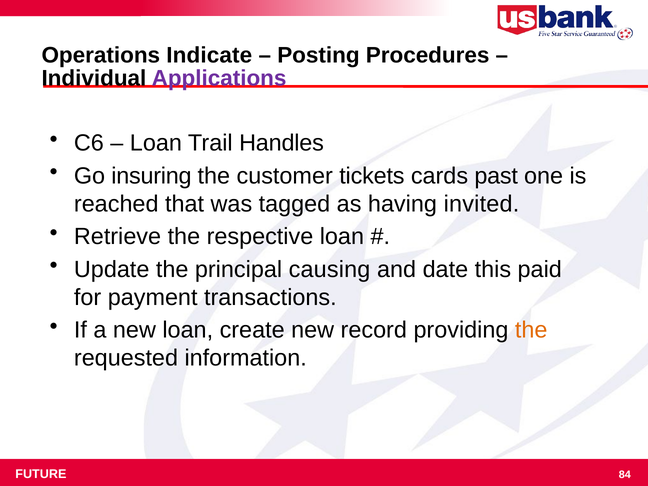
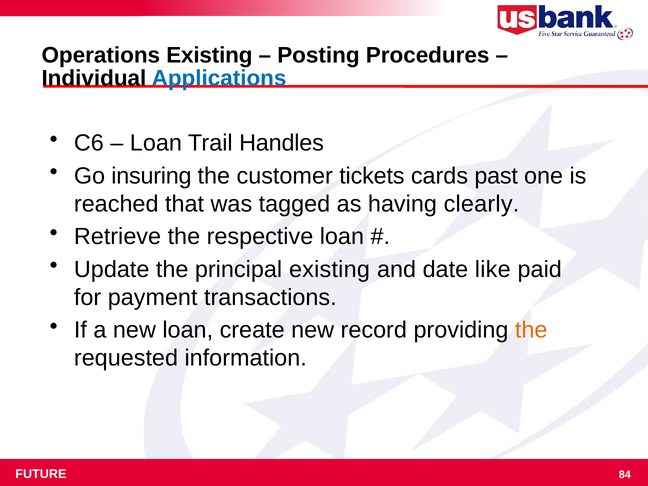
Operations Indicate: Indicate -> Existing
Applications colour: purple -> blue
invited: invited -> clearly
principal causing: causing -> existing
this: this -> like
